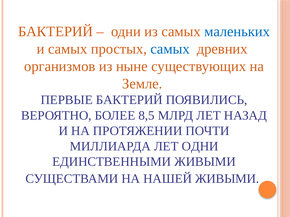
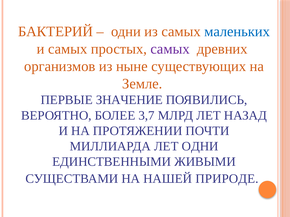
самых at (170, 49) colour: blue -> purple
ПЕРВЫЕ БАКТЕРИЙ: БАКТЕРИЙ -> ЗНАЧЕНИЕ
8,5: 8,5 -> 3,7
НАШЕЙ ЖИВЫМИ: ЖИВЫМИ -> ПРИРОДЕ
